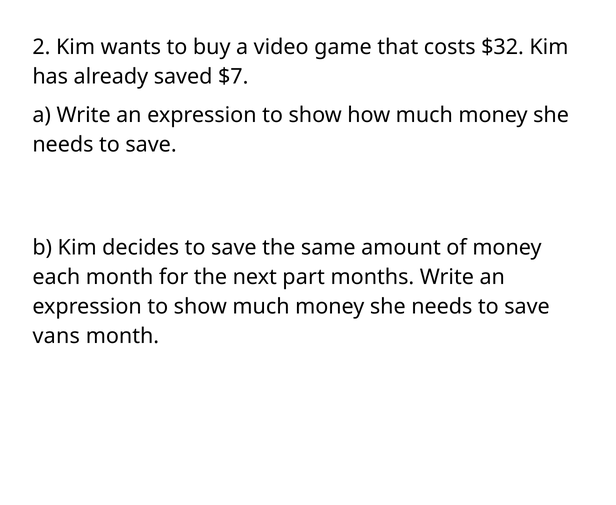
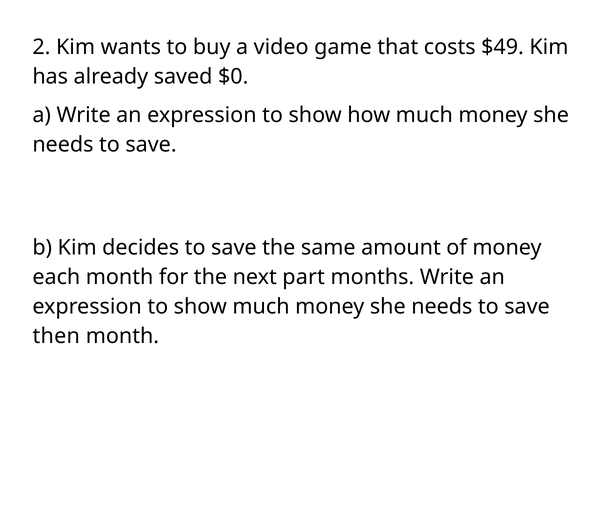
$32: $32 -> $49
$7: $7 -> $0
vans: vans -> then
